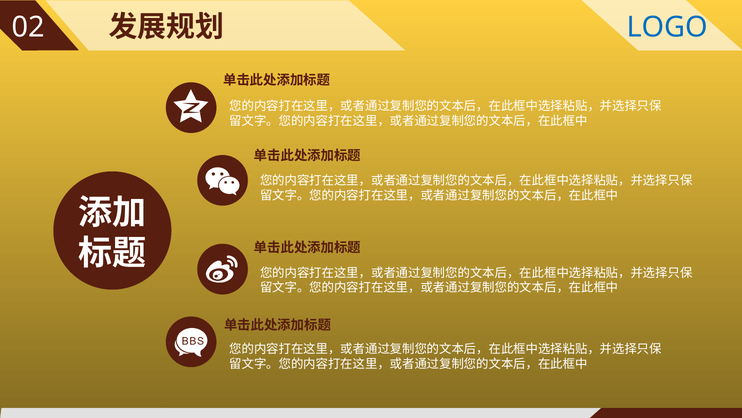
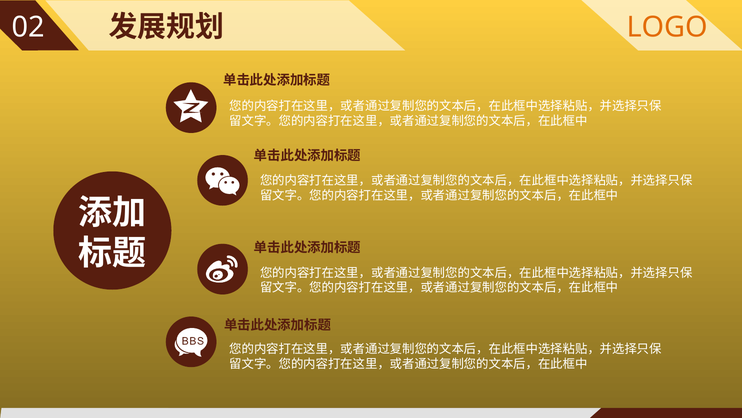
LOGO colour: blue -> orange
